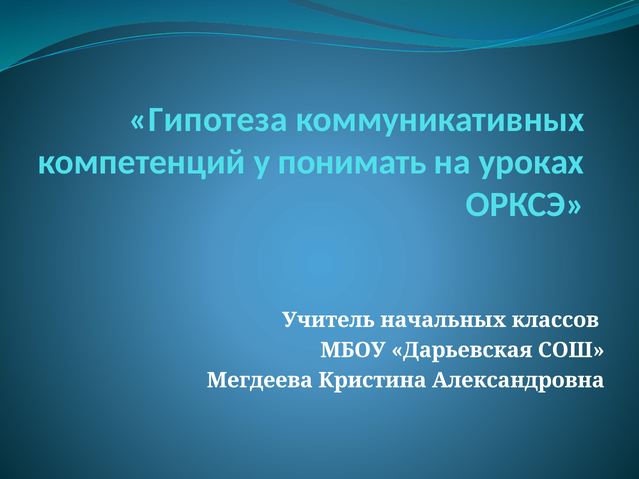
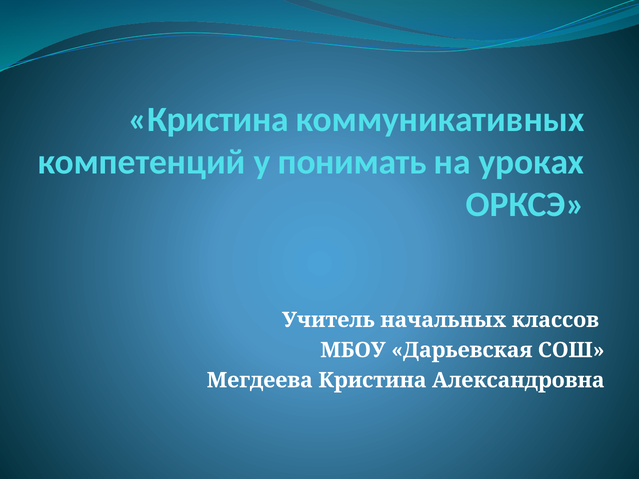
Гипотеза at (208, 120): Гипотеза -> Кристина
